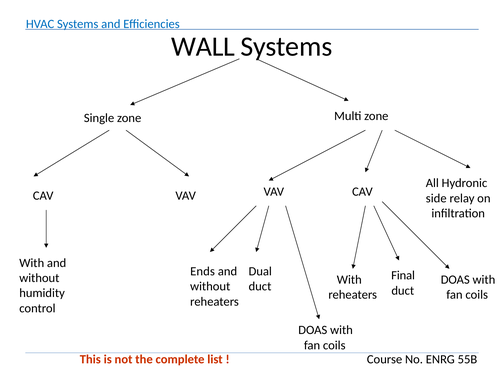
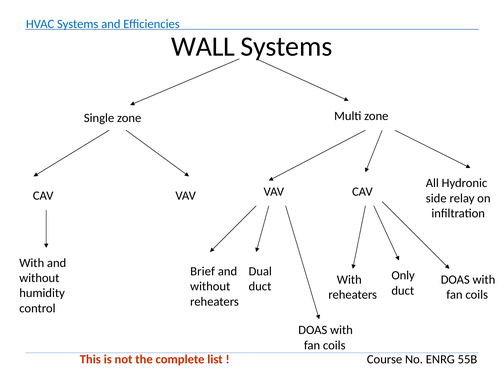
Ends: Ends -> Brief
Final: Final -> Only
